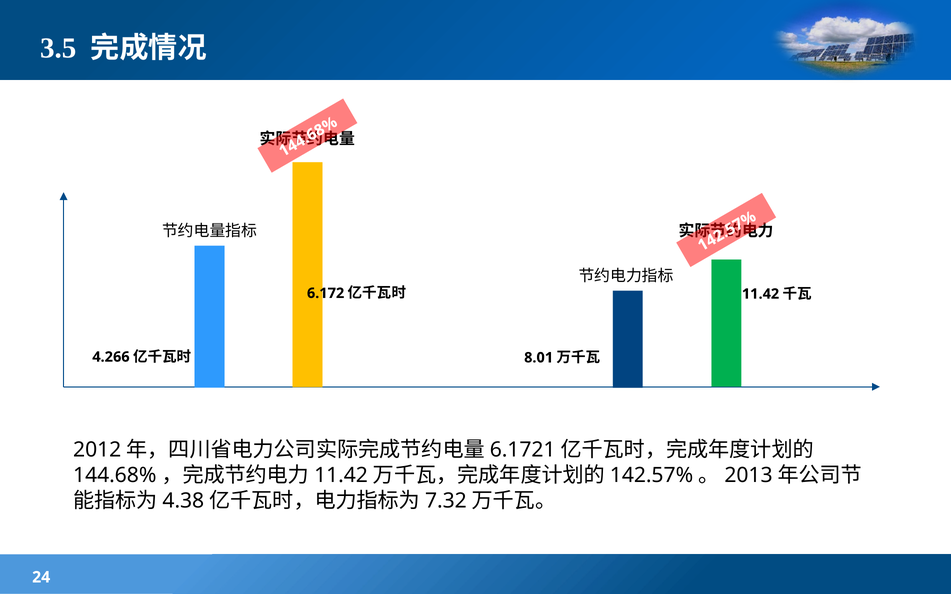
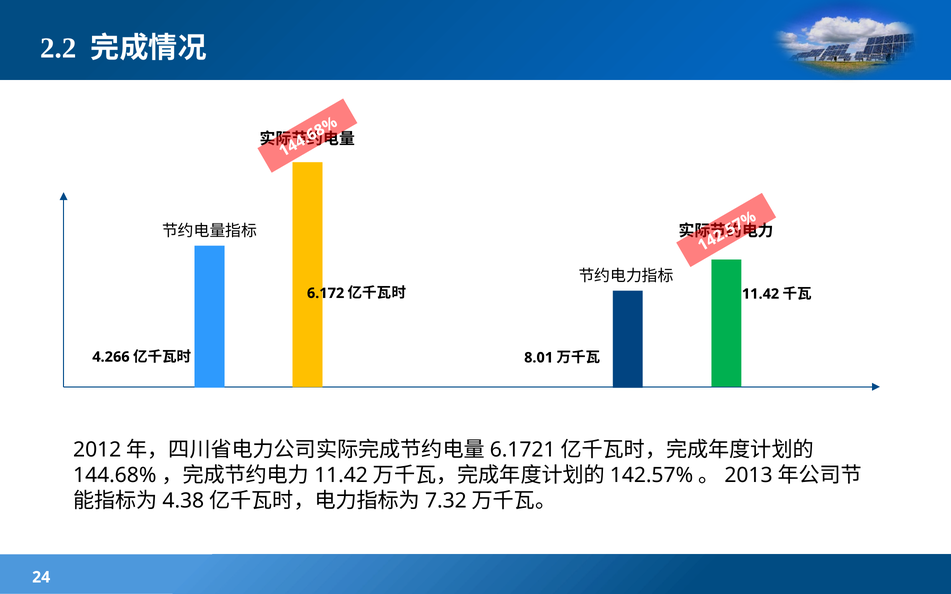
3.5: 3.5 -> 2.2
